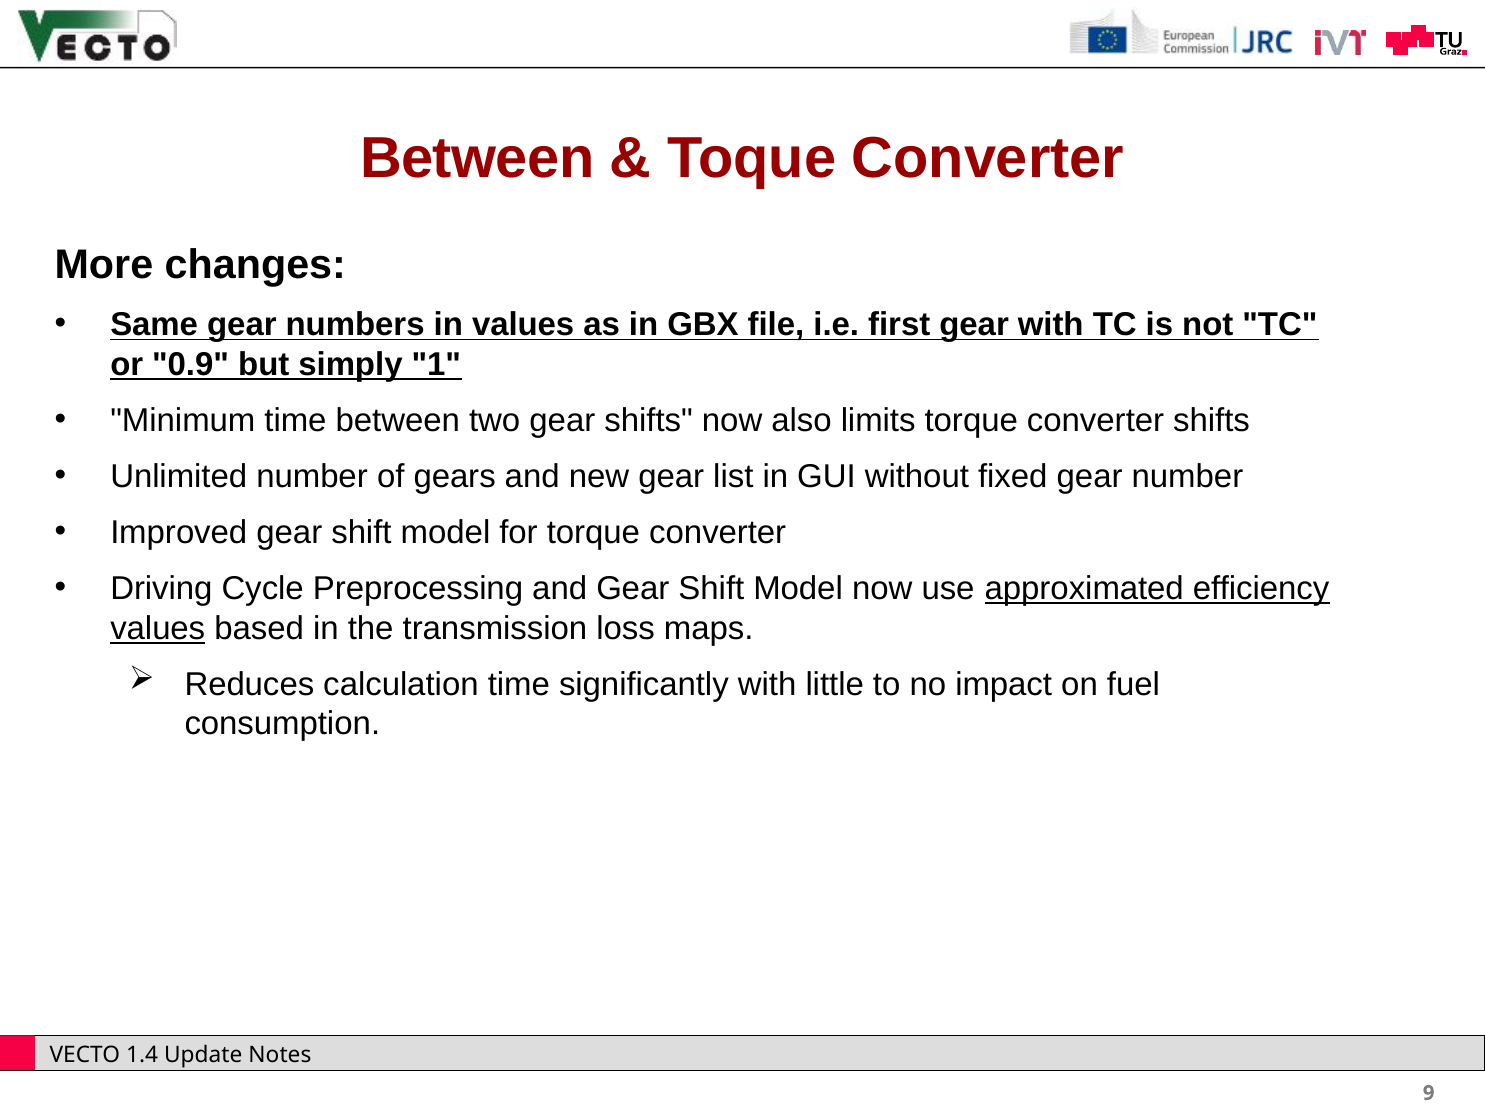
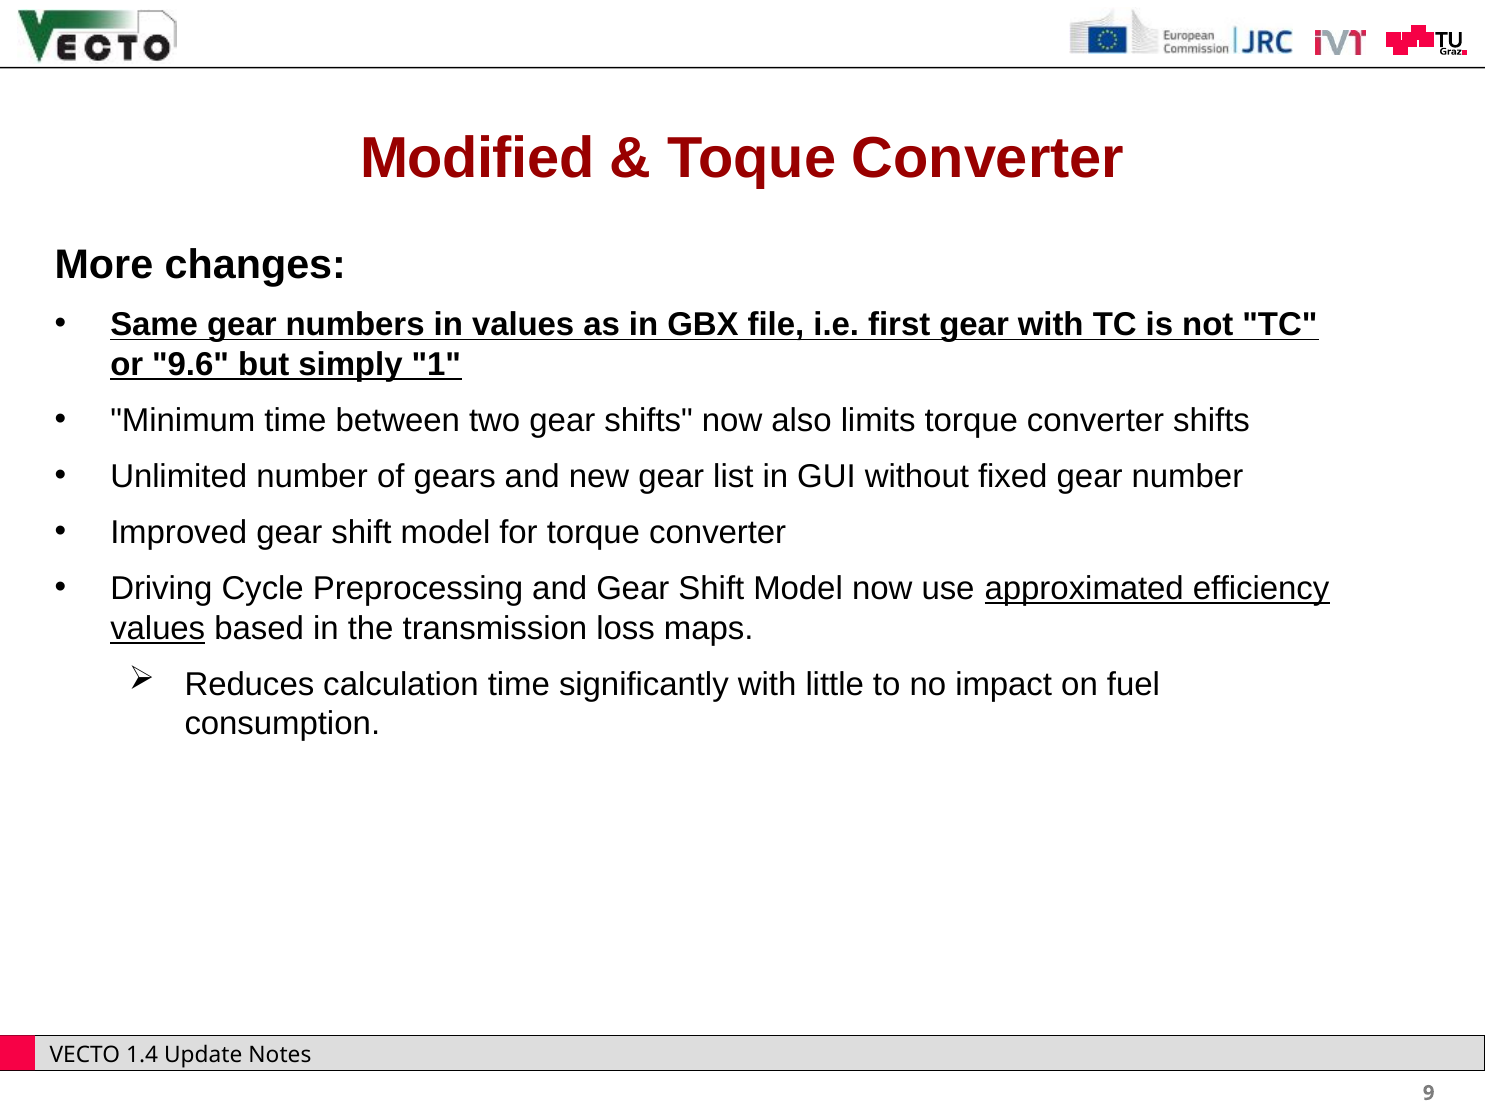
Between at (477, 159): Between -> Modified
0.9: 0.9 -> 9.6
